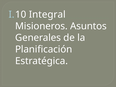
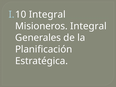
Misioneros Asuntos: Asuntos -> Integral
